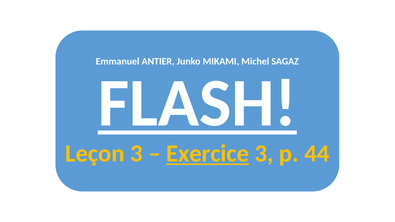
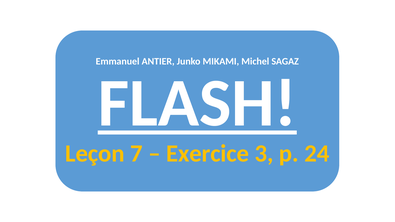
Leçon 3: 3 -> 7
Exercice underline: present -> none
44: 44 -> 24
